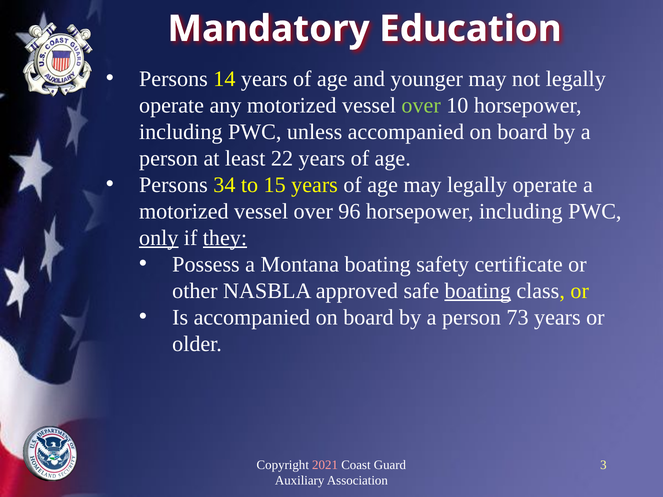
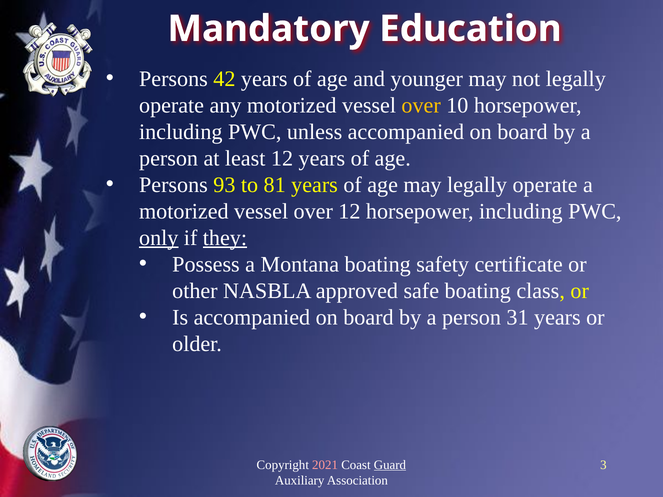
14: 14 -> 42
over at (421, 105) colour: light green -> yellow
least 22: 22 -> 12
34: 34 -> 93
15: 15 -> 81
over 96: 96 -> 12
boating at (478, 291) underline: present -> none
73: 73 -> 31
Guard underline: none -> present
